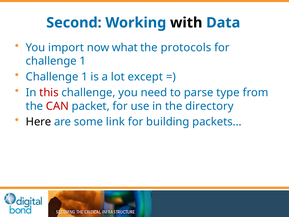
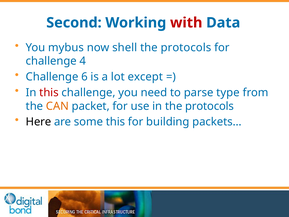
with colour: black -> red
import: import -> mybus
what: what -> shell
1 at (83, 61): 1 -> 4
1 at (84, 77): 1 -> 6
CAN colour: red -> orange
in the directory: directory -> protocols
some link: link -> this
